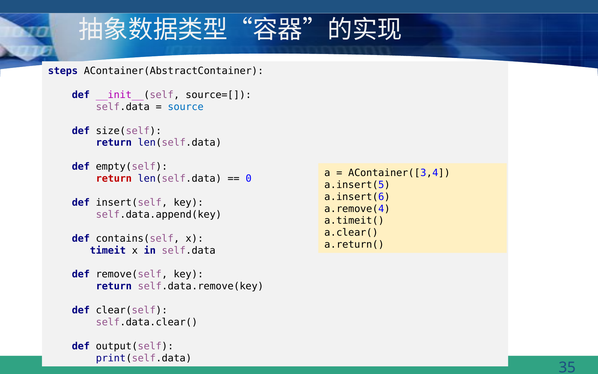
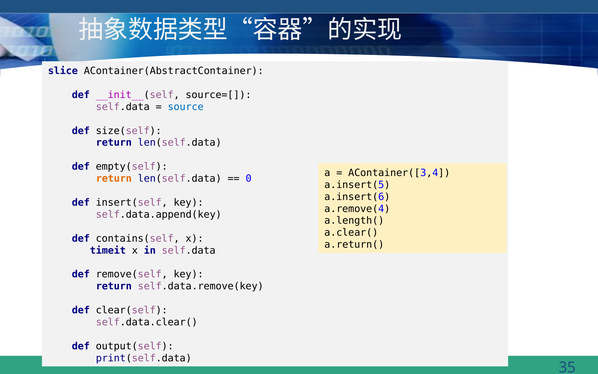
steps: steps -> slice
return at (114, 178) colour: red -> orange
a.timeit(: a.timeit( -> a.length(
